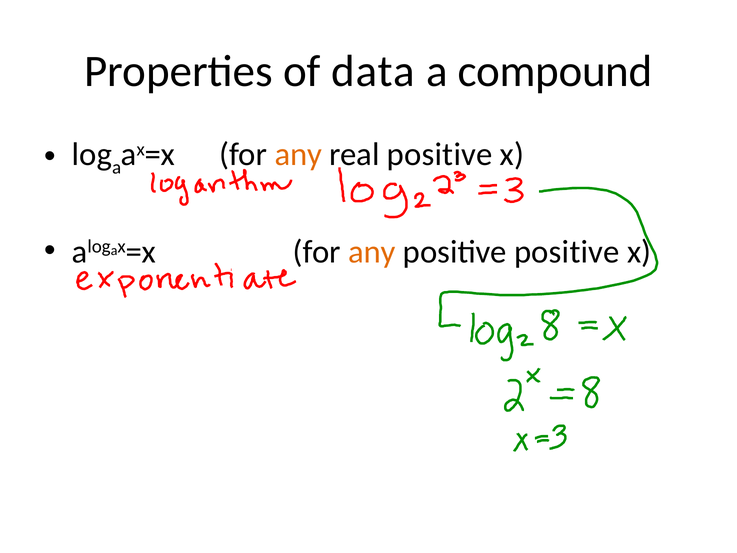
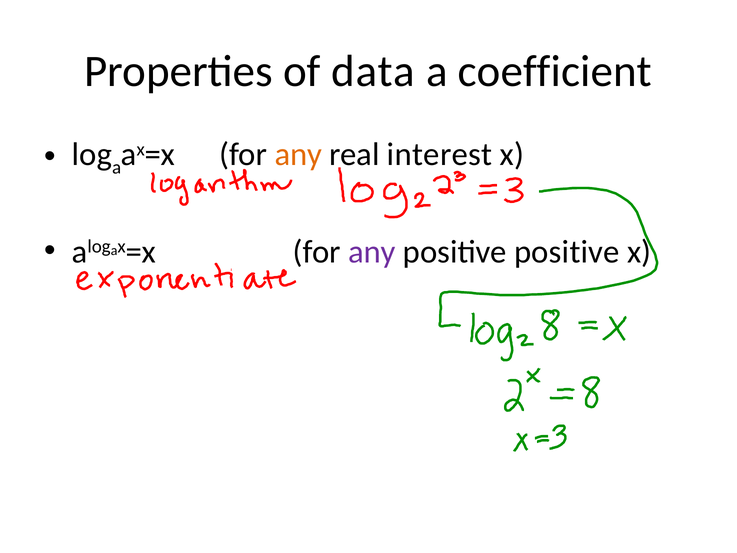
compound: compound -> coefficient
real positive: positive -> interest
any at (372, 252) colour: orange -> purple
